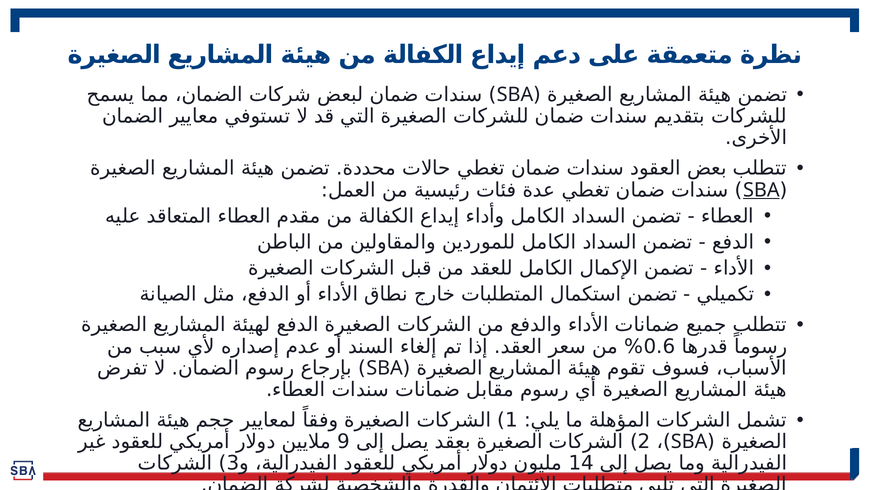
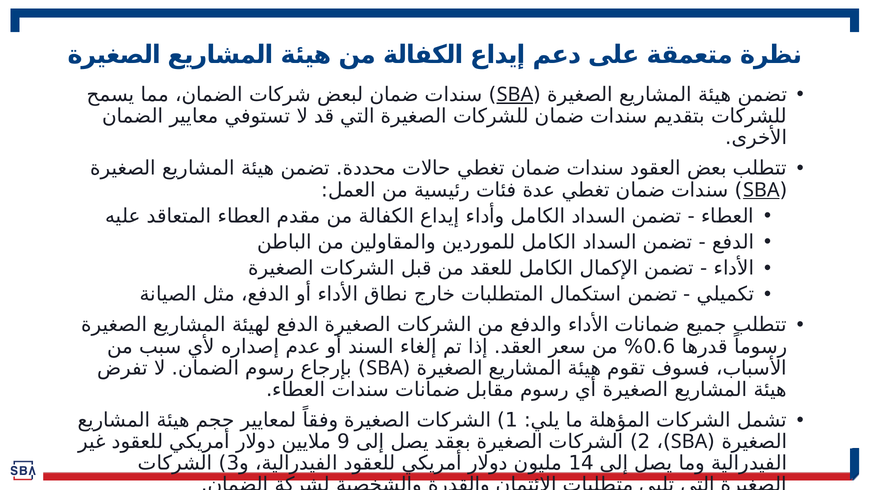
SBA at (515, 95) underline: none -> present
